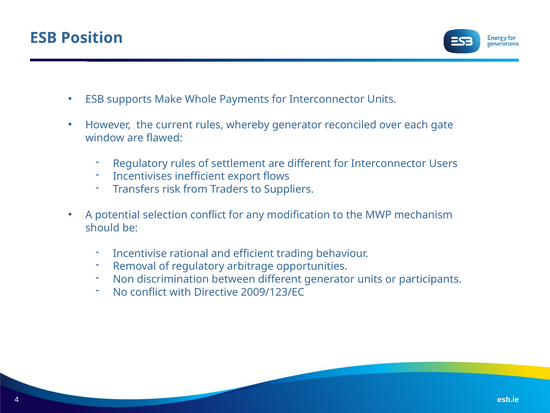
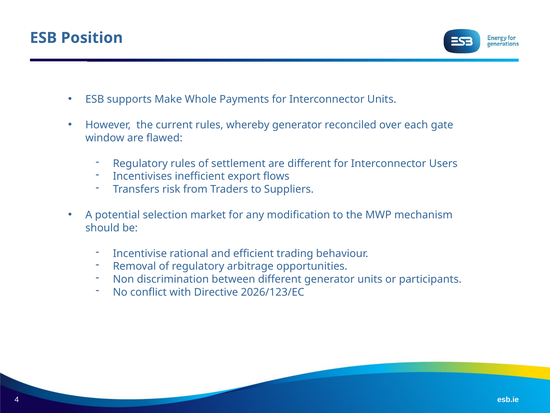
selection conflict: conflict -> market
2009/123/EC: 2009/123/EC -> 2026/123/EC
